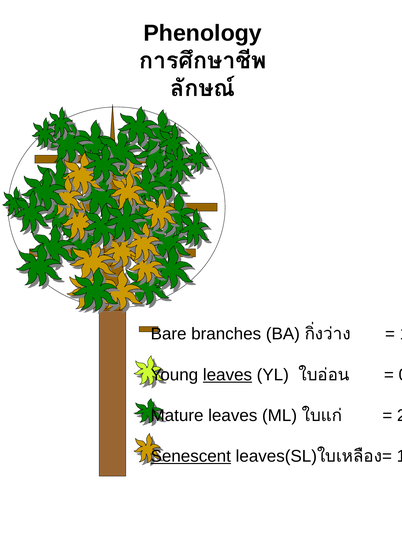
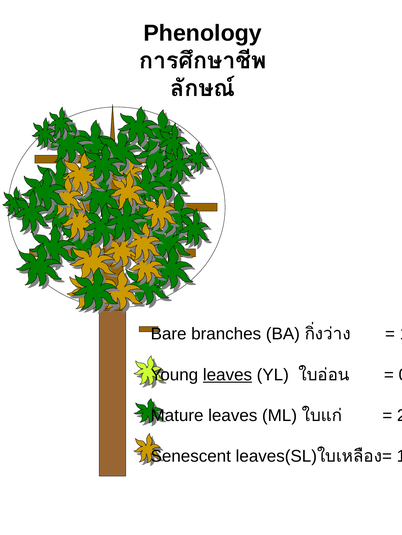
Senescent underline: present -> none
